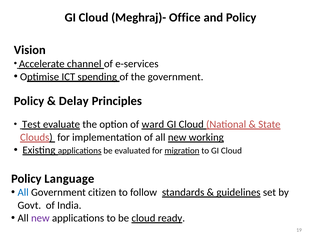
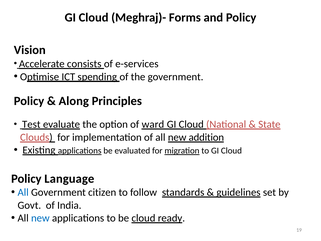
Office: Office -> Forms
channel: channel -> consists
Delay: Delay -> Along
working: working -> addition
new at (40, 218) colour: purple -> blue
